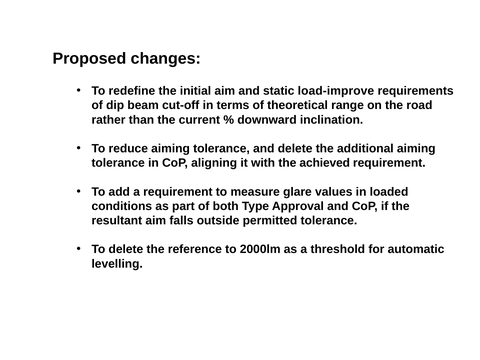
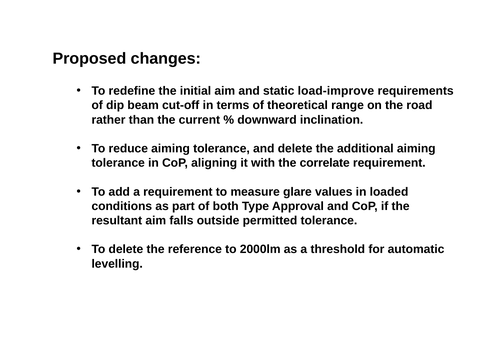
achieved: achieved -> correlate
